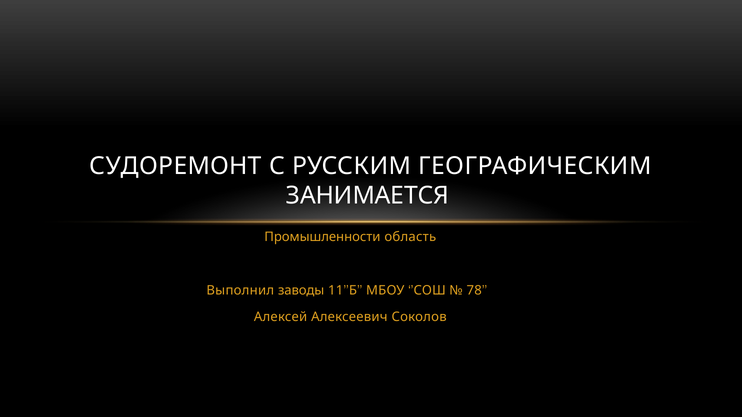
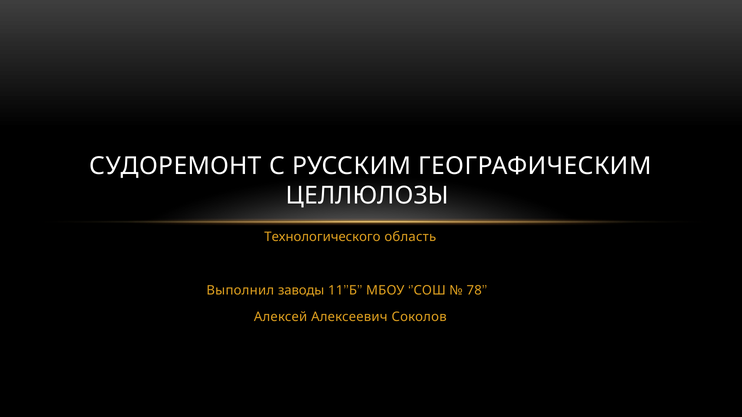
ЗАНИМАЕТСЯ: ЗАНИМАЕТСЯ -> ЦЕЛЛЮЛОЗЫ
Промышленности: Промышленности -> Технологического
